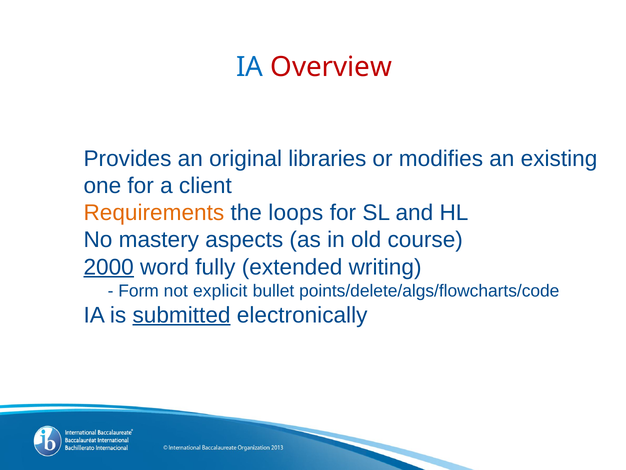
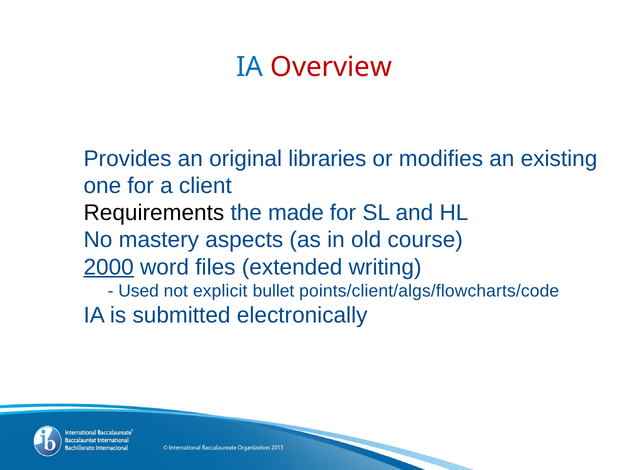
Requirements colour: orange -> black
loops: loops -> made
fully: fully -> files
Form: Form -> Used
points/delete/algs/flowcharts/code: points/delete/algs/flowcharts/code -> points/client/algs/flowcharts/code
submitted underline: present -> none
